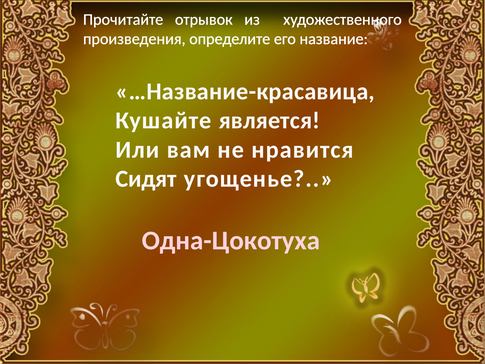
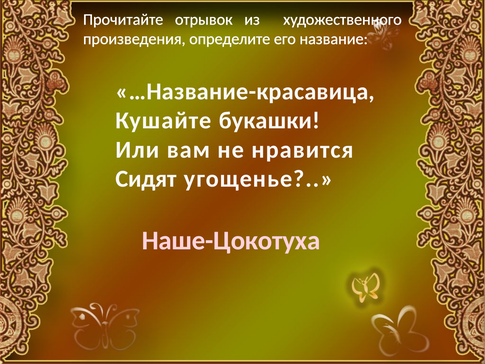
является: является -> букашки
Одна-Цокотуха: Одна-Цокотуха -> Наше-Цокотуха
